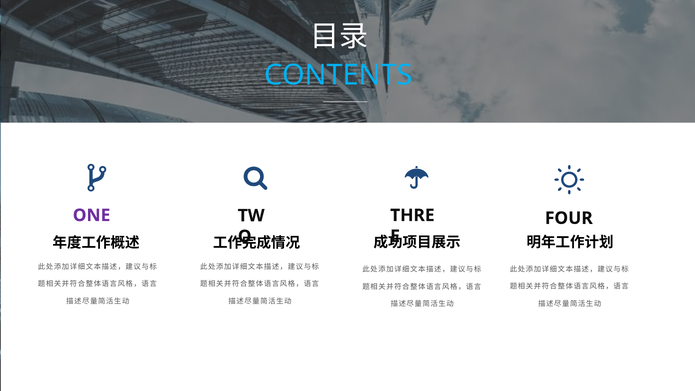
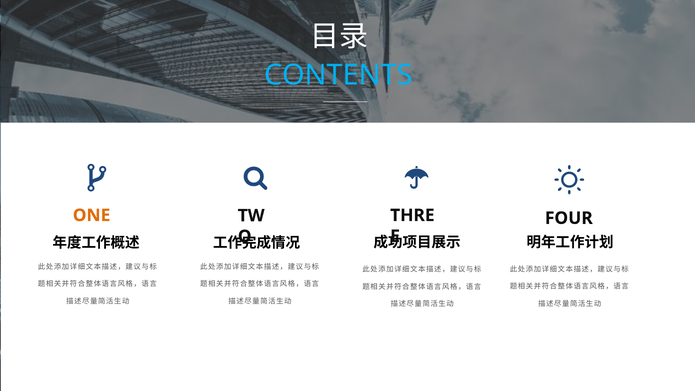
ONE colour: purple -> orange
